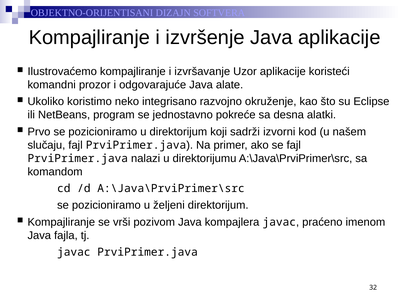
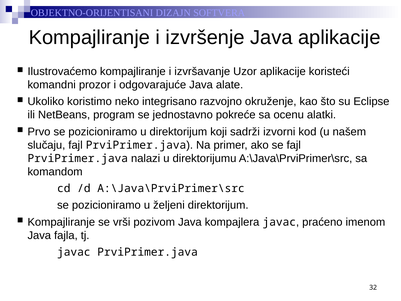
desna: desna -> ocenu
